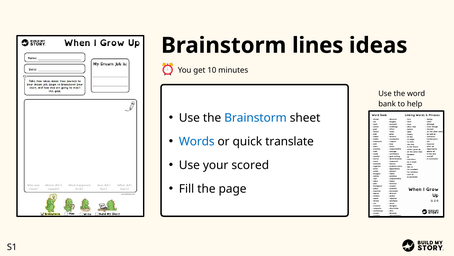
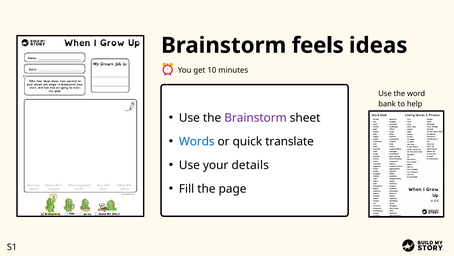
lines: lines -> feels
Brainstorm at (256, 118) colour: blue -> purple
scored: scored -> details
